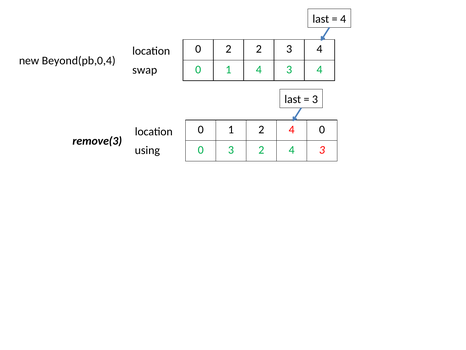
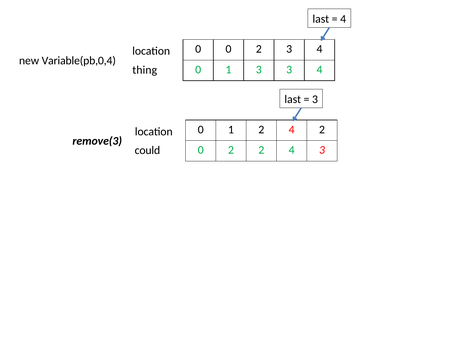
0 2: 2 -> 0
Beyond(pb,0,4: Beyond(pb,0,4 -> Variable(pb,0,4
1 4: 4 -> 3
swap: swap -> thing
2 4 0: 0 -> 2
3 at (231, 150): 3 -> 2
using: using -> could
